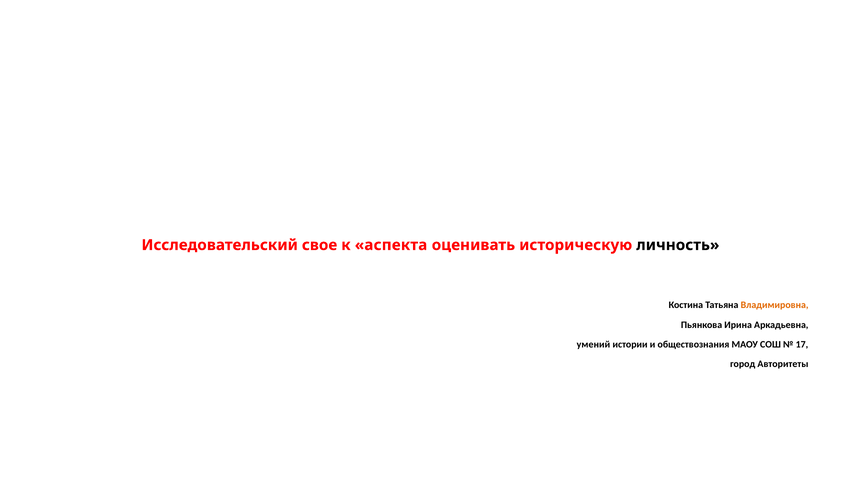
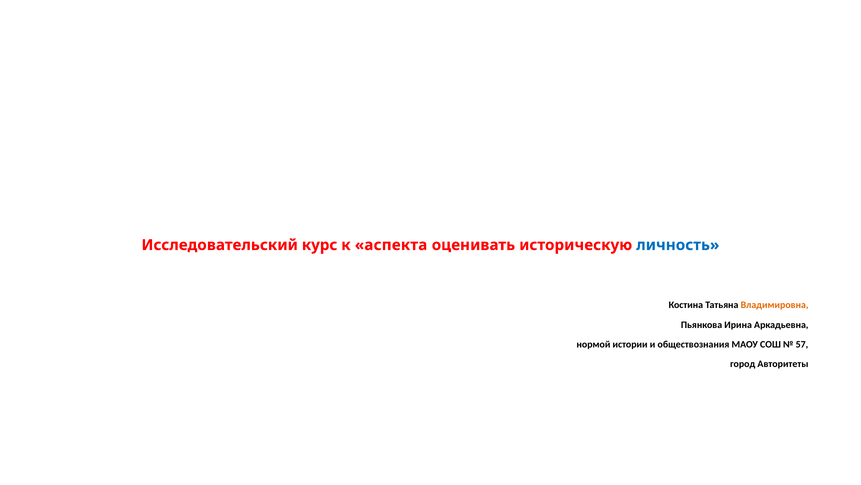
свое: свое -> курс
личность colour: black -> blue
умений: умений -> нормой
17: 17 -> 57
